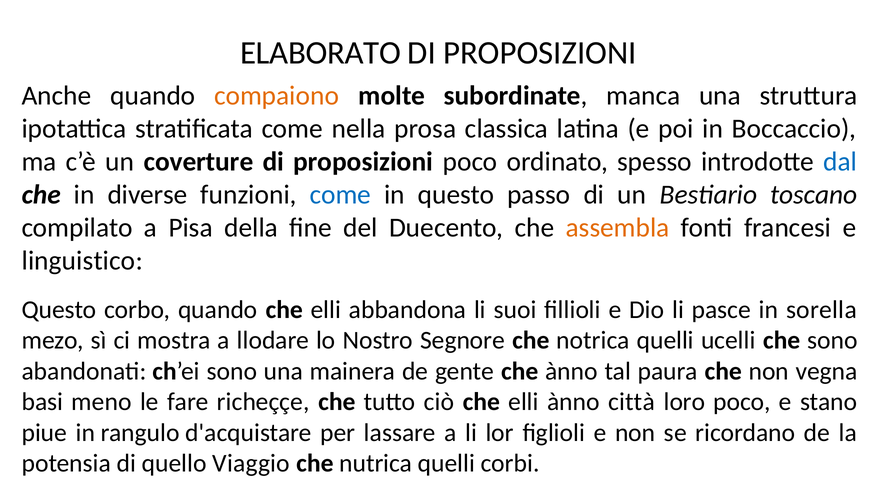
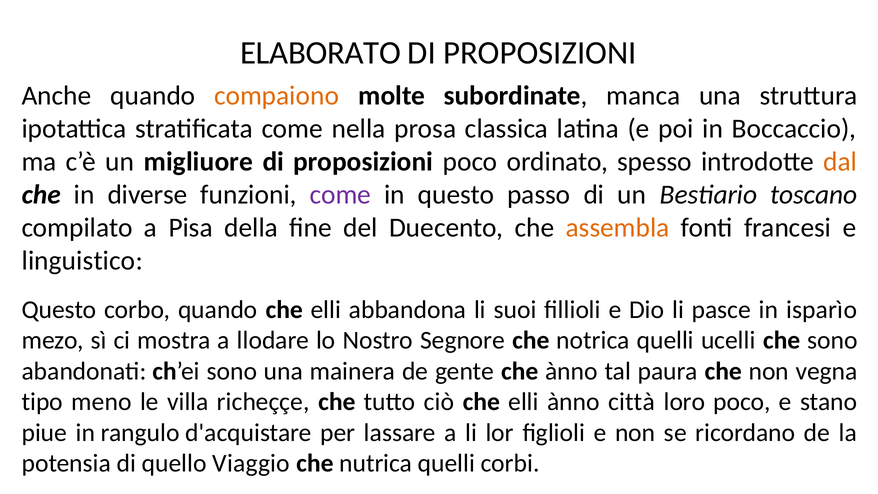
coverture: coverture -> migliuore
dal colour: blue -> orange
come at (340, 195) colour: blue -> purple
sorella: sorella -> isparìo
basi: basi -> tipo
fare: fare -> villa
